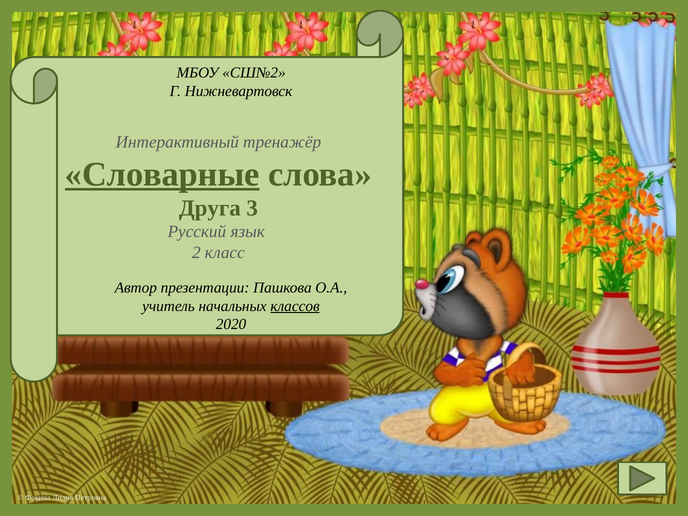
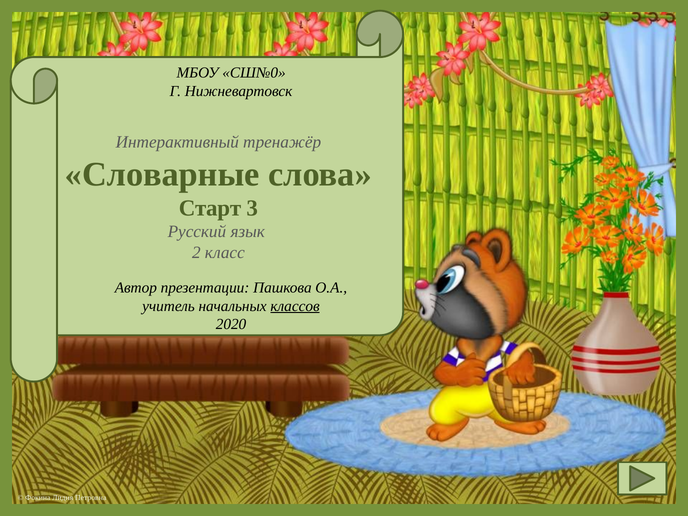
СШ№2: СШ№2 -> СШ№0
Словарные underline: present -> none
Друга: Друга -> Старт
